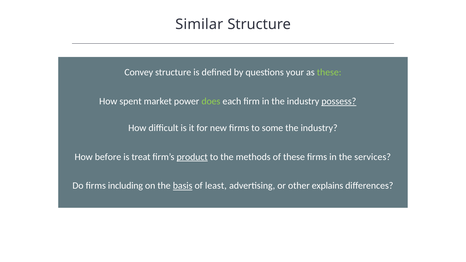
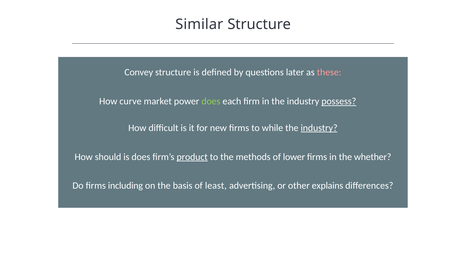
your: your -> later
these at (329, 72) colour: light green -> pink
spent: spent -> curve
some: some -> while
industry at (319, 128) underline: none -> present
before: before -> should
is treat: treat -> does
of these: these -> lower
services: services -> whether
basis underline: present -> none
